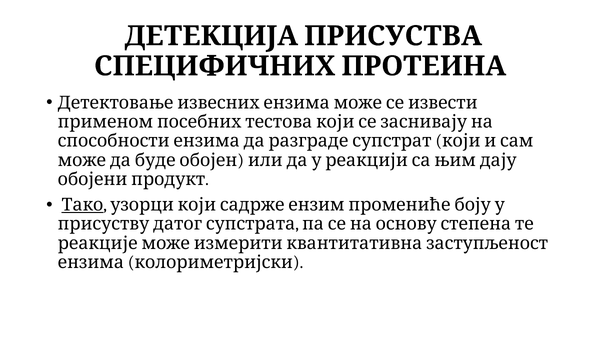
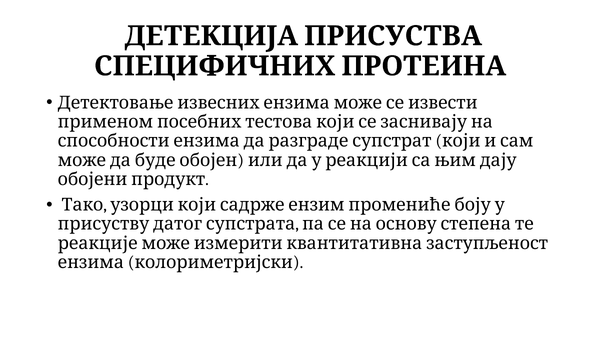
Тако underline: present -> none
